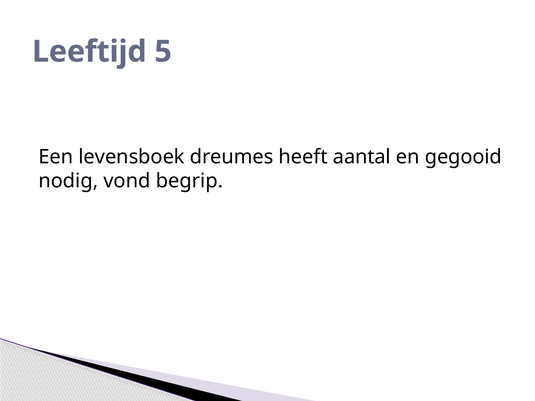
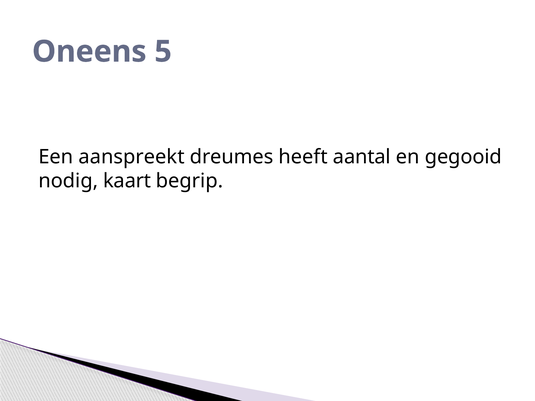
Leeftijd: Leeftijd -> Oneens
levensboek: levensboek -> aanspreekt
vond: vond -> kaart
